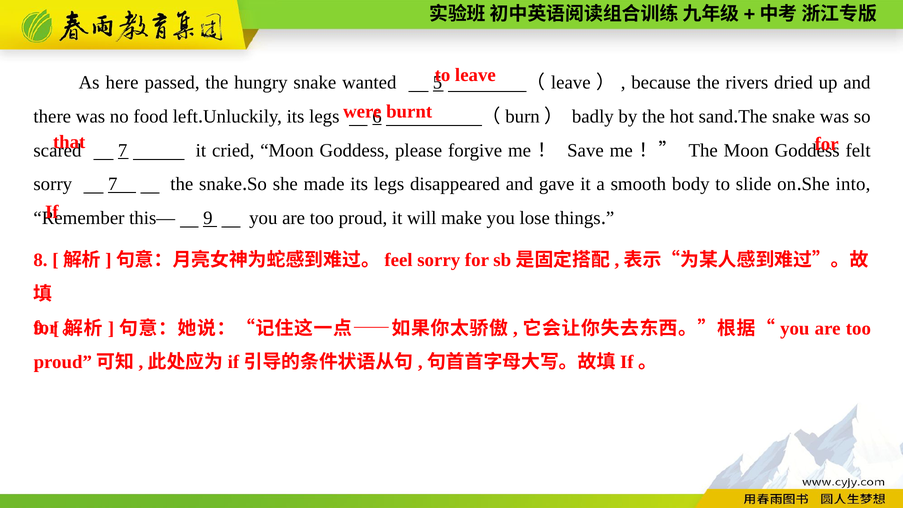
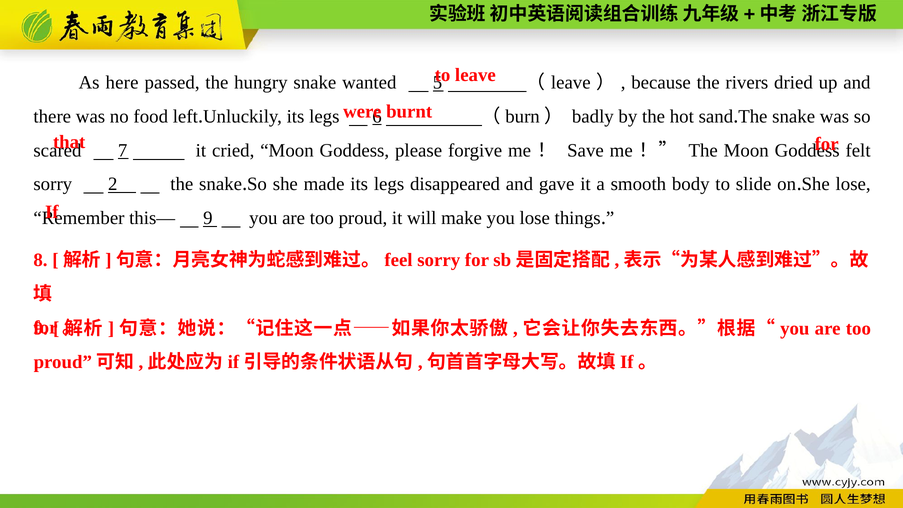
sorry 7: 7 -> 2
She into: into -> lose
